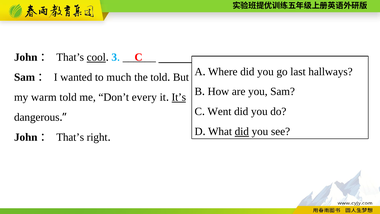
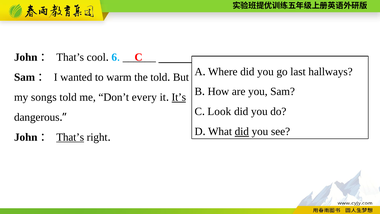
cool underline: present -> none
3: 3 -> 6
much: much -> warm
warm: warm -> songs
Went: Went -> Look
That’s at (70, 137) underline: none -> present
